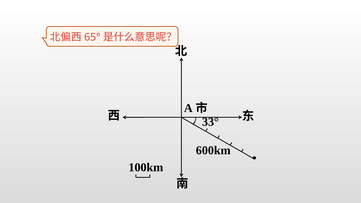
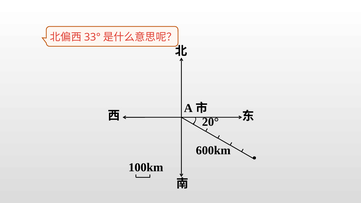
65°: 65° -> 33°
33°: 33° -> 20°
